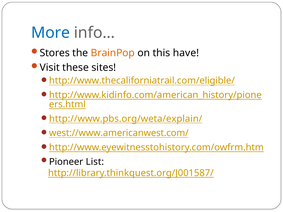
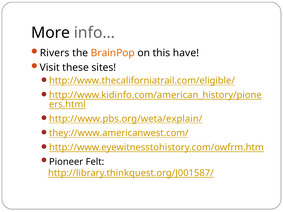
More colour: blue -> black
Stores: Stores -> Rivers
west://www.americanwest.com/: west://www.americanwest.com/ -> they://www.americanwest.com/
List: List -> Felt
